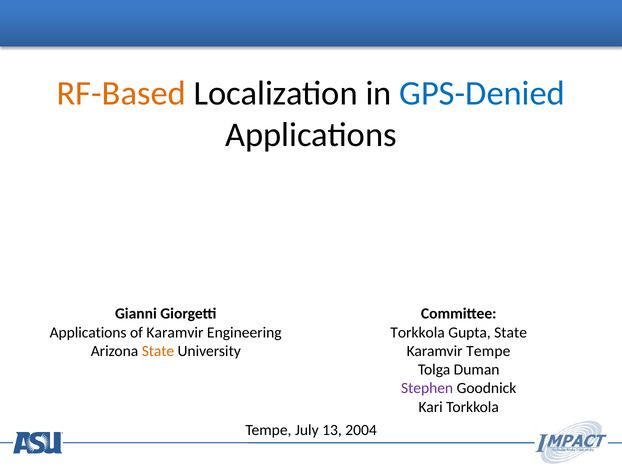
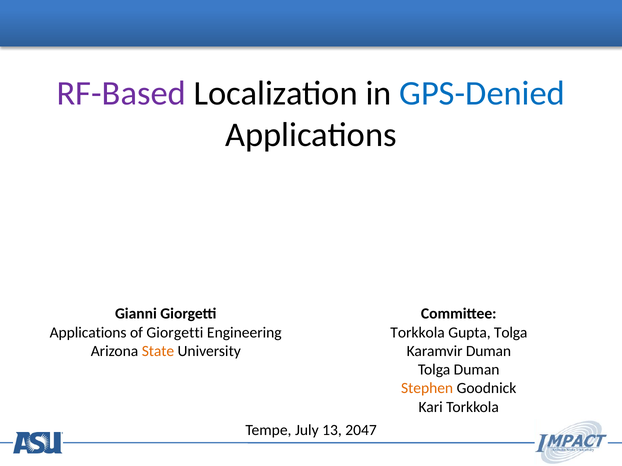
RF-Based colour: orange -> purple
of Karamvir: Karamvir -> Giorgetti
Gupta State: State -> Tolga
Karamvir Tempe: Tempe -> Duman
Stephen colour: purple -> orange
2004: 2004 -> 2047
